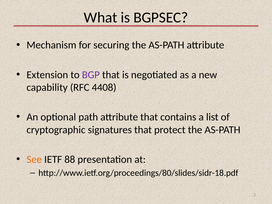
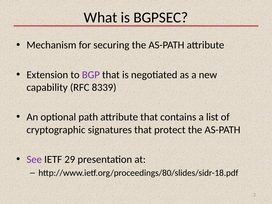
4408: 4408 -> 8339
See colour: orange -> purple
88: 88 -> 29
